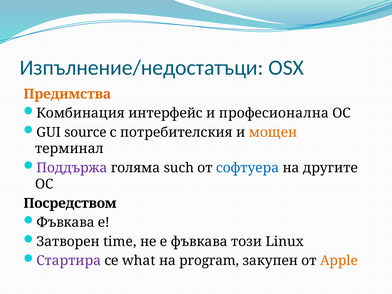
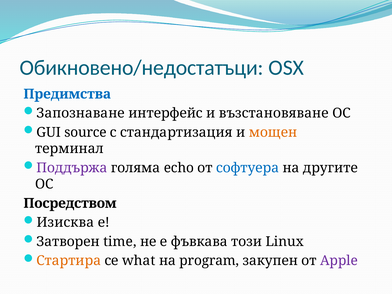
Изпълнение/недостатъци: Изпълнение/недостатъци -> Обикновено/недостатъци
Предимства colour: orange -> blue
Комбинация: Комбинация -> Запознаване
професионална: професионална -> възстановяване
потребителския: потребителския -> стандартизация
such: such -> echo
Фъвкава at (65, 222): Фъвкава -> Изисква
Стартира colour: purple -> orange
Apple colour: orange -> purple
